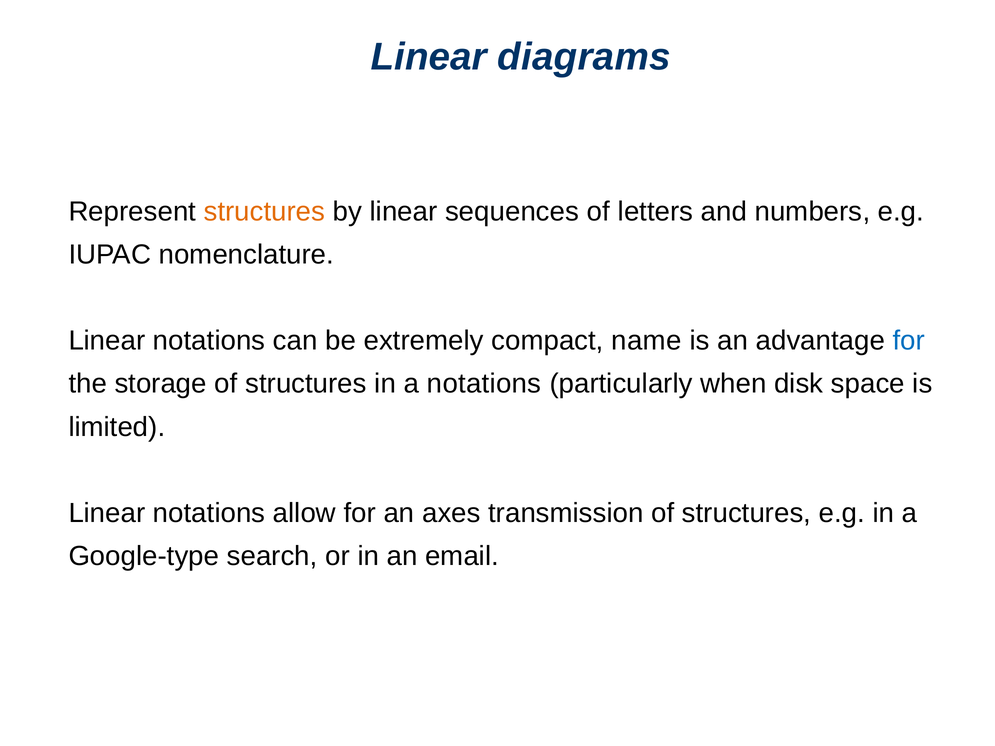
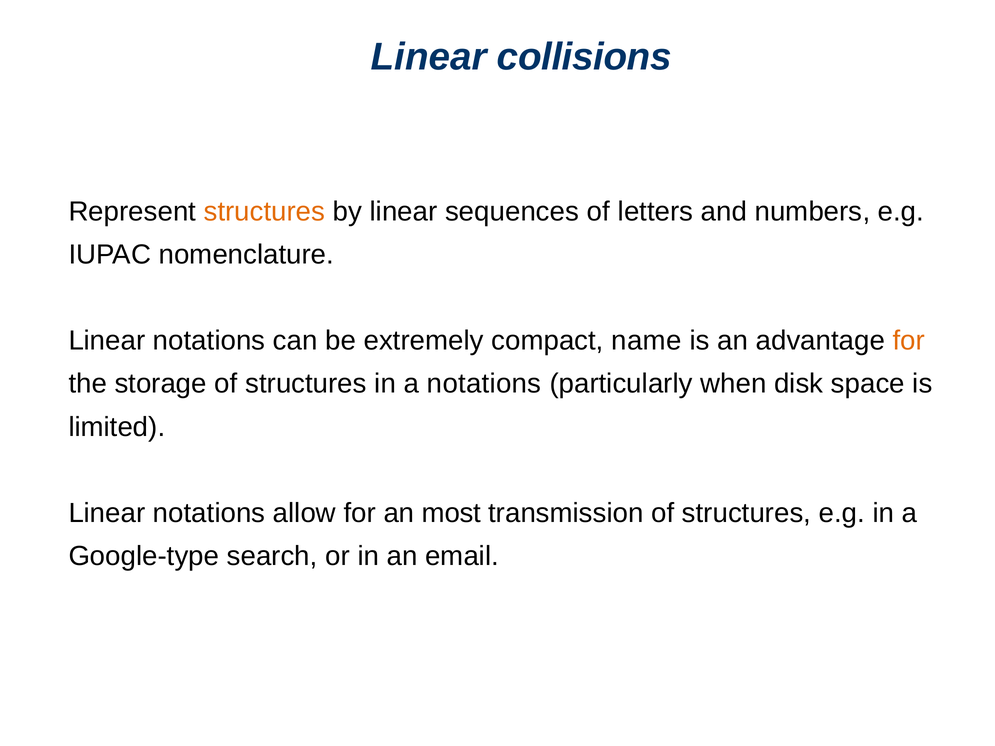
diagrams: diagrams -> collisions
for at (909, 341) colour: blue -> orange
axes: axes -> most
